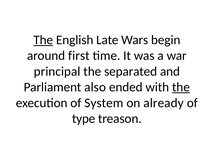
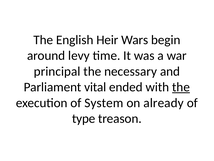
The at (43, 40) underline: present -> none
Late: Late -> Heir
first: first -> levy
separated: separated -> necessary
also: also -> vital
